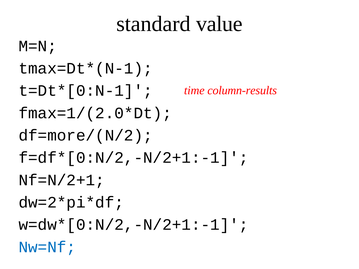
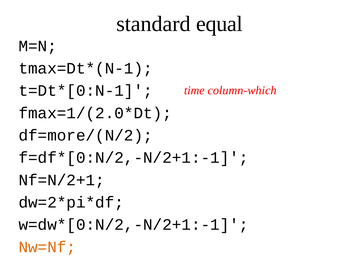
value: value -> equal
column-results: column-results -> column-which
Nw=Nf colour: blue -> orange
